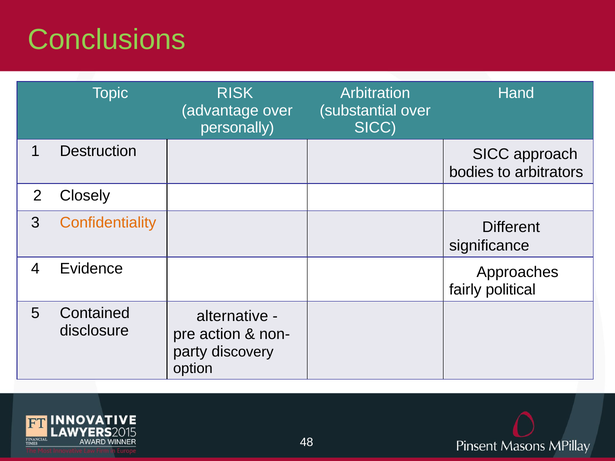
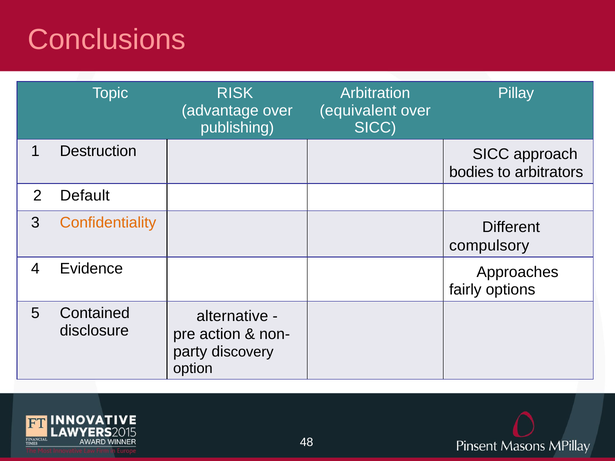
Conclusions colour: light green -> pink
Hand: Hand -> Pillay
substantial: substantial -> equivalent
personally: personally -> publishing
Closely: Closely -> Default
significance: significance -> compulsory
political: political -> options
